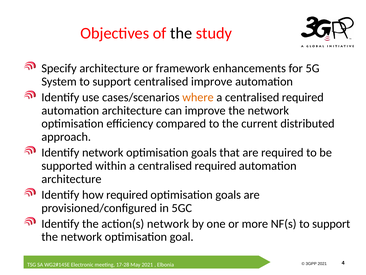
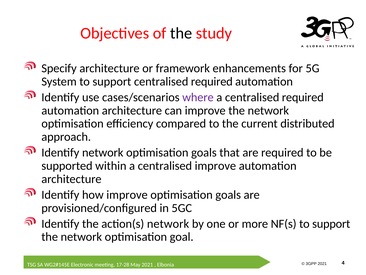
support centralised improve: improve -> required
where colour: orange -> purple
within a centralised required: required -> improve
how required: required -> improve
